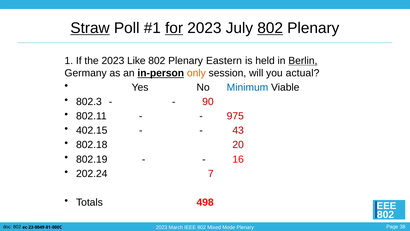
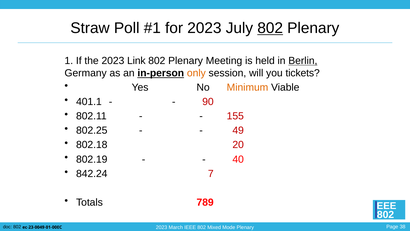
Straw underline: present -> none
for underline: present -> none
Like: Like -> Link
Eastern: Eastern -> Meeting
actual: actual -> tickets
Minimum colour: blue -> orange
802.3: 802.3 -> 401.1
975: 975 -> 155
402.15: 402.15 -> 802.25
43: 43 -> 49
16: 16 -> 40
202.24: 202.24 -> 842.24
498: 498 -> 789
